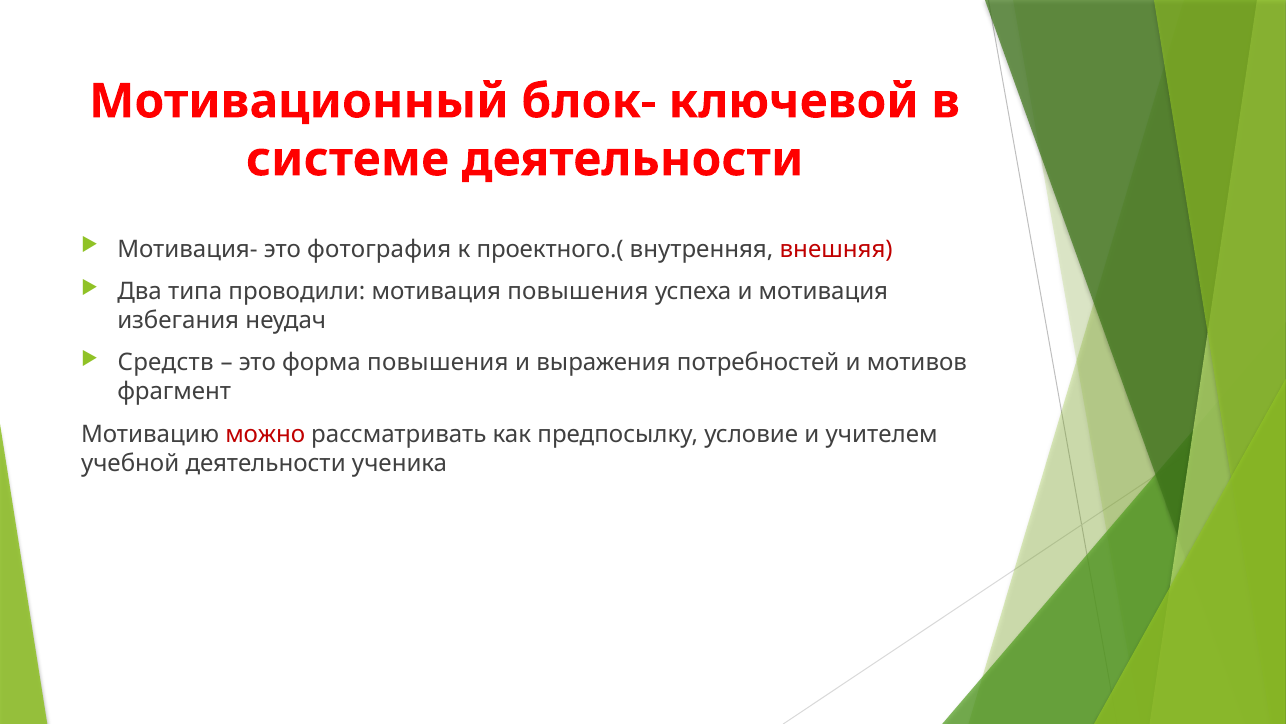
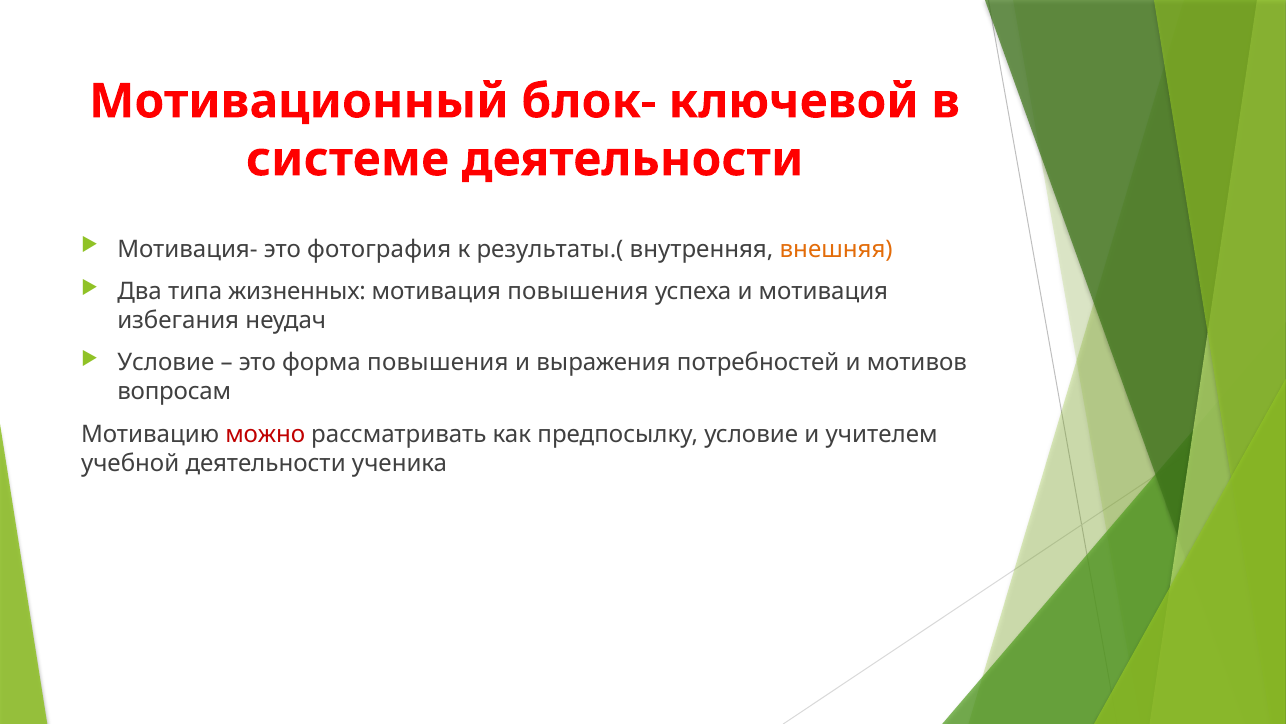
проектного.(: проектного.( -> результаты.(
внешняя colour: red -> orange
проводили: проводили -> жизненных
Средств at (166, 362): Средств -> Условие
фрагмент: фрагмент -> вопросам
